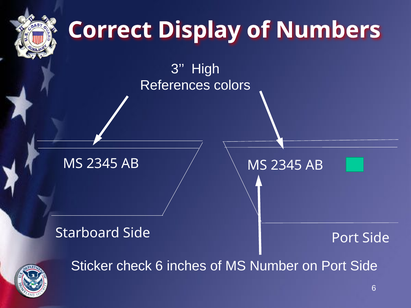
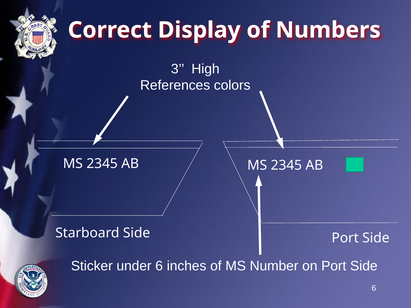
check: check -> under
